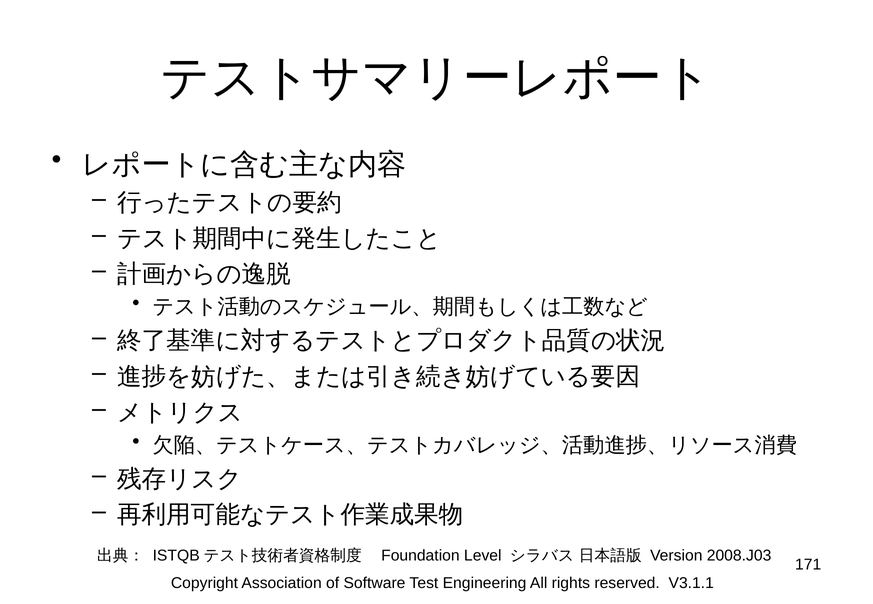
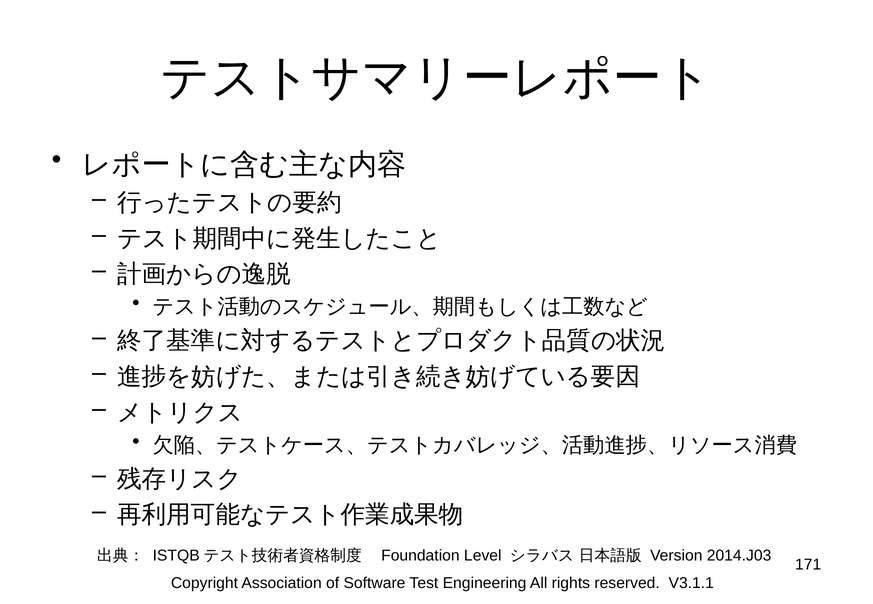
2008.J03: 2008.J03 -> 2014.J03
